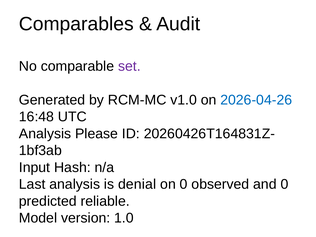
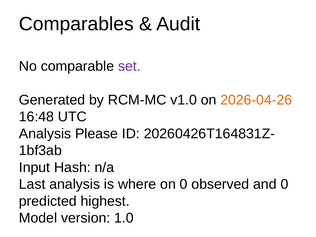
2026-04-26 colour: blue -> orange
denial: denial -> where
reliable: reliable -> highest
